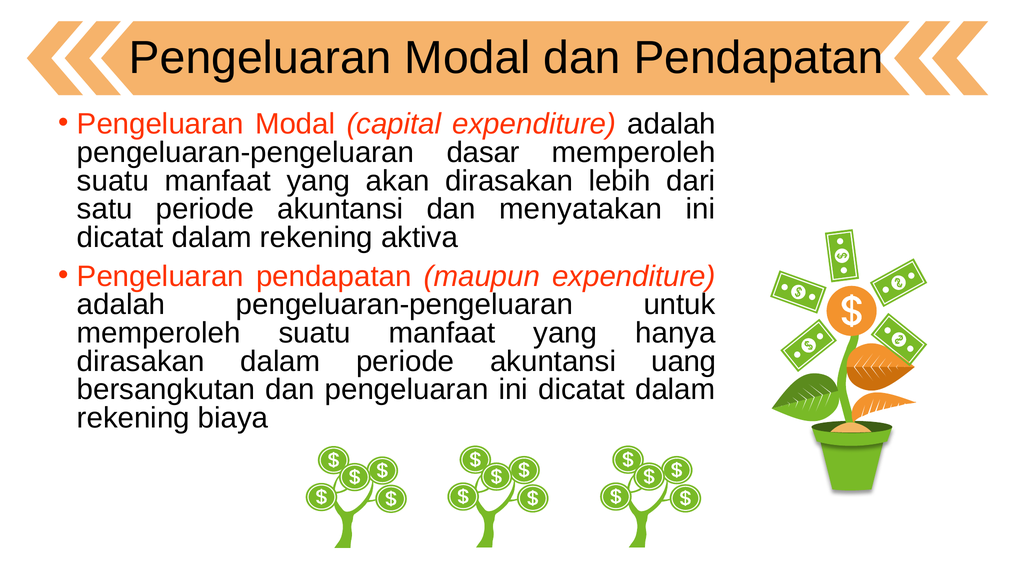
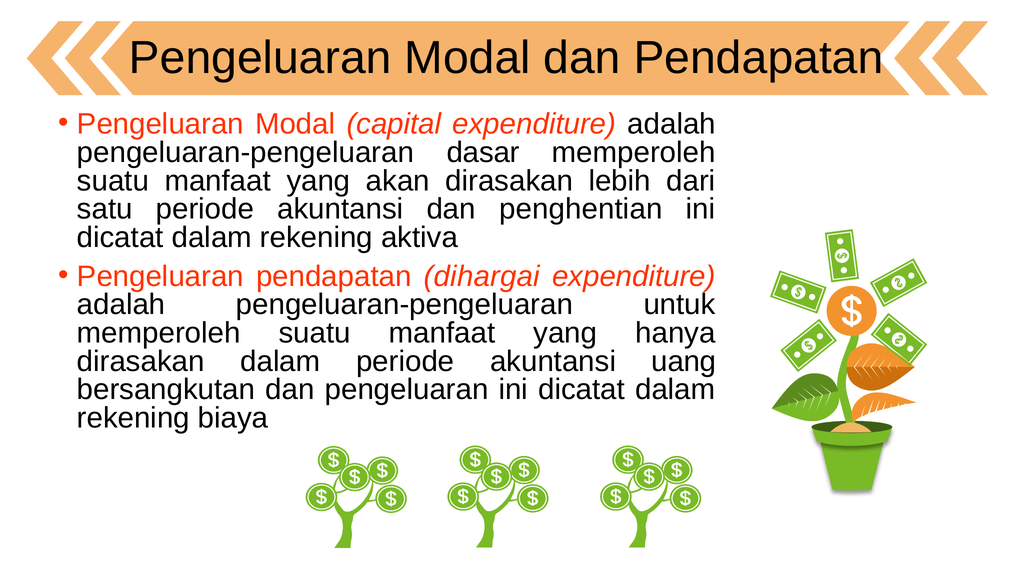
menyatakan: menyatakan -> penghentian
maupun: maupun -> dihargai
